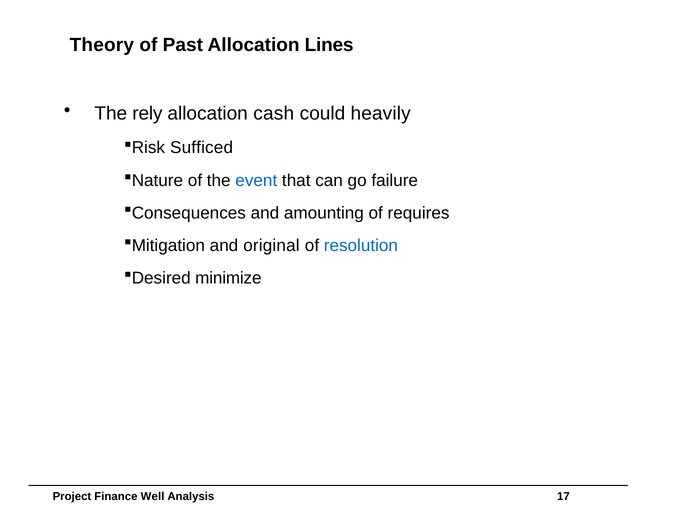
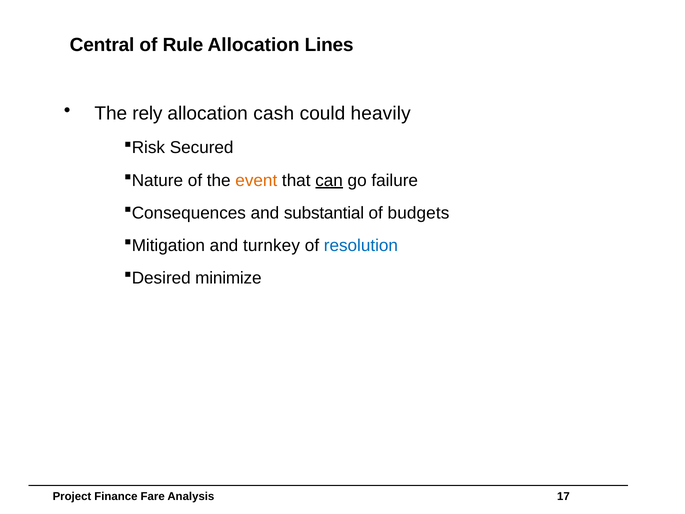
Theory: Theory -> Central
Past: Past -> Rule
Sufficed: Sufficed -> Secured
event colour: blue -> orange
can underline: none -> present
amounting: amounting -> substantial
requires: requires -> budgets
original: original -> turnkey
Well: Well -> Fare
